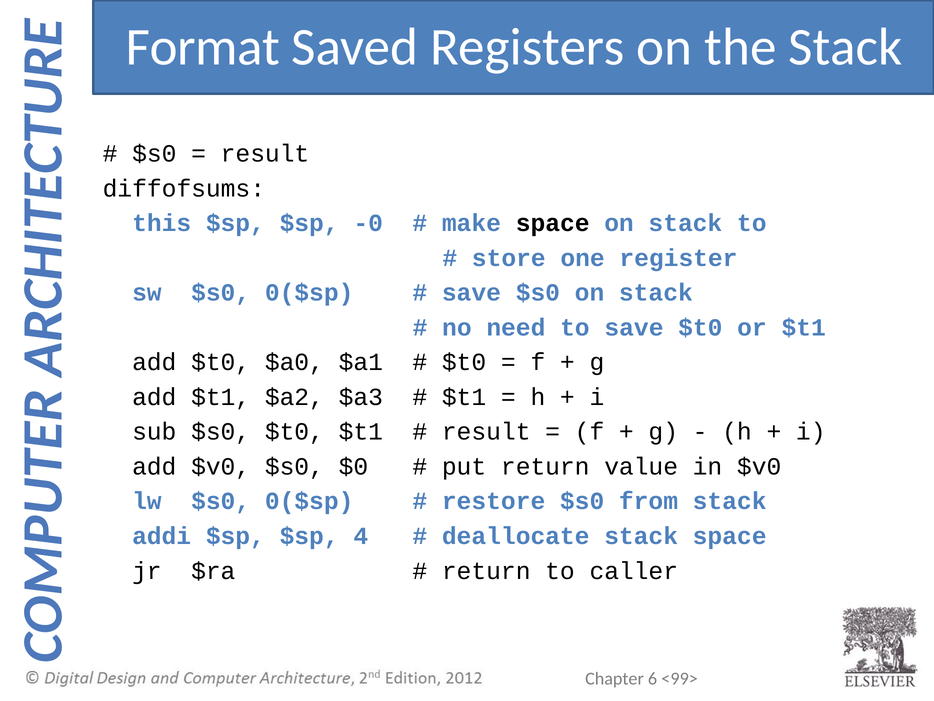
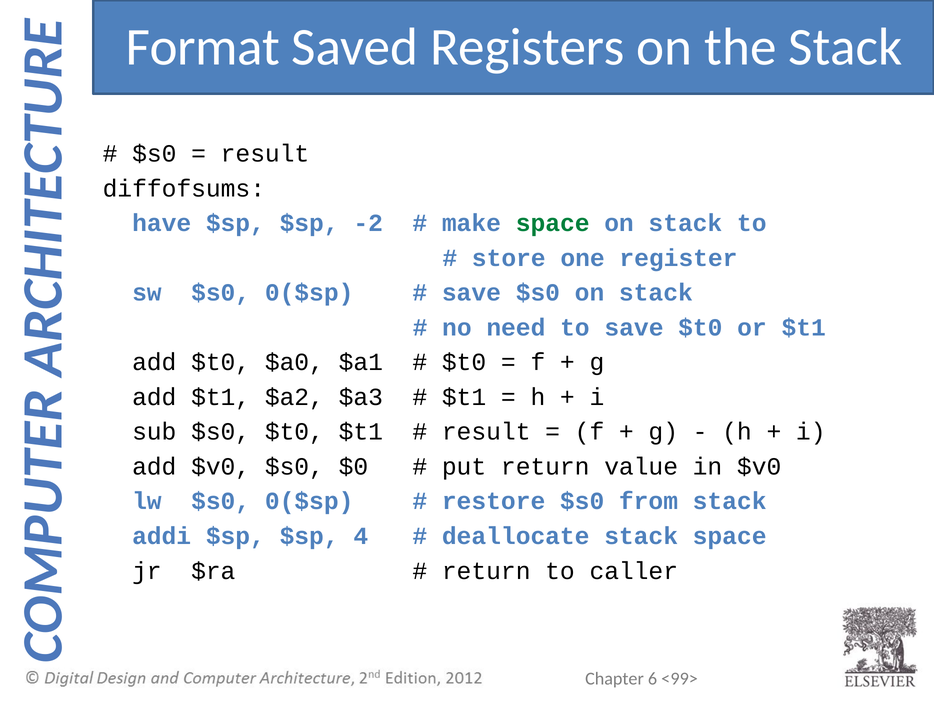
this: this -> have
-0: -0 -> -2
space at (553, 223) colour: black -> green
